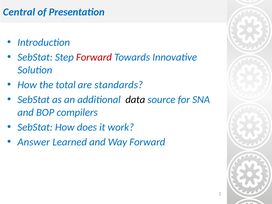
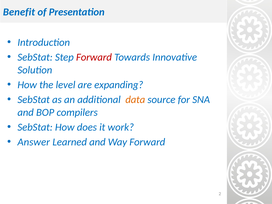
Central: Central -> Benefit
total: total -> level
standards: standards -> expanding
data colour: black -> orange
